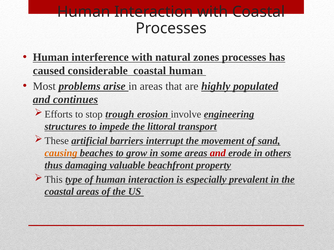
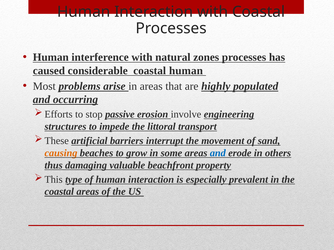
continues: continues -> occurring
trough: trough -> passive
and at (218, 153) colour: red -> blue
